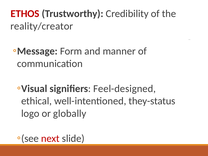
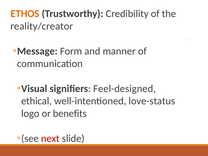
ETHOS colour: red -> orange
they-status: they-status -> love-status
globally: globally -> benefits
